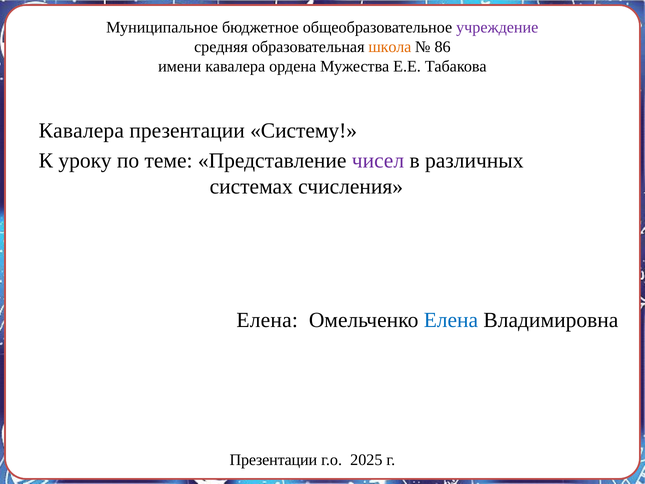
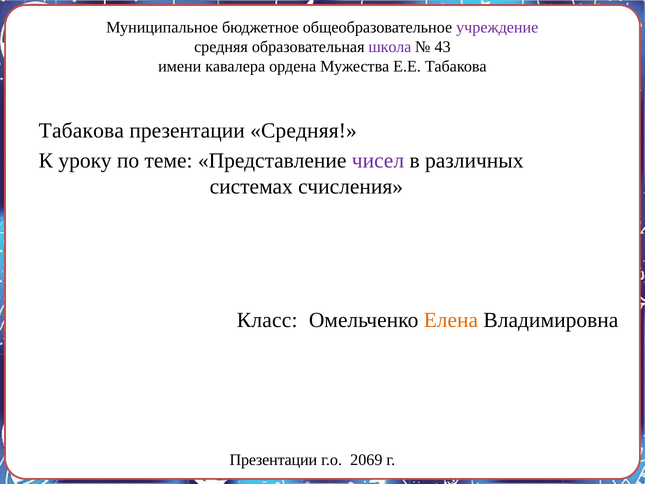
школа colour: orange -> purple
86: 86 -> 43
Кавалера at (81, 131): Кавалера -> Табакова
презентации Систему: Систему -> Средняя
Елена at (267, 320): Елена -> Класс
Елена at (451, 320) colour: blue -> orange
2025: 2025 -> 2069
